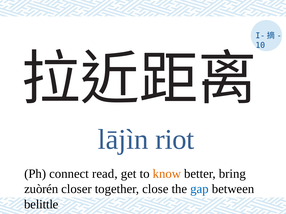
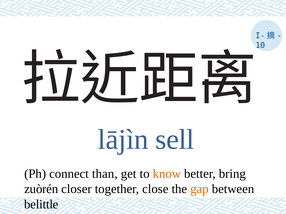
riot: riot -> sell
read: read -> than
gap colour: blue -> orange
